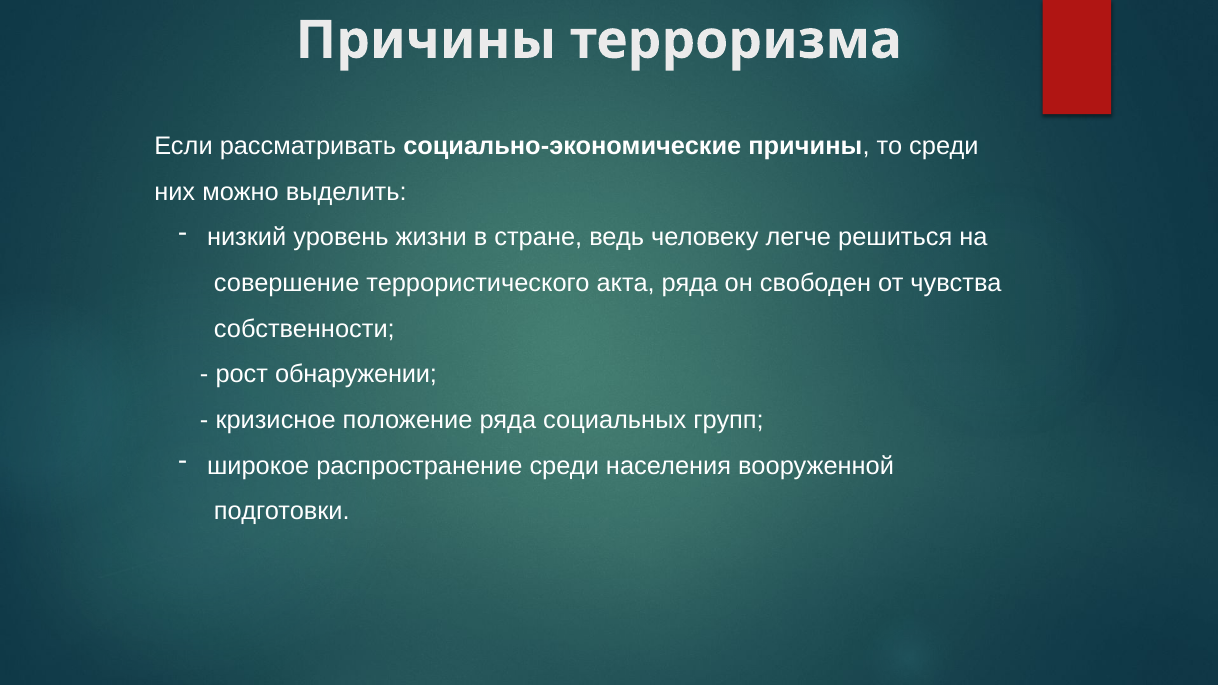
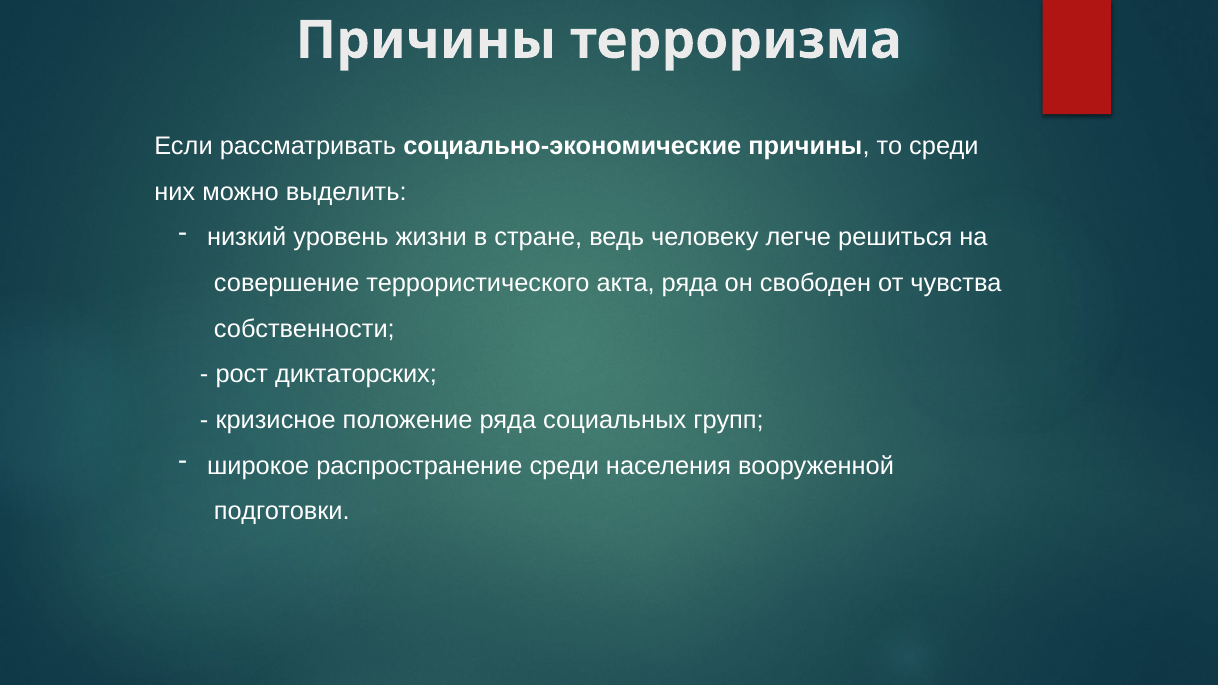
обнаружении: обнаружении -> диктаторских
